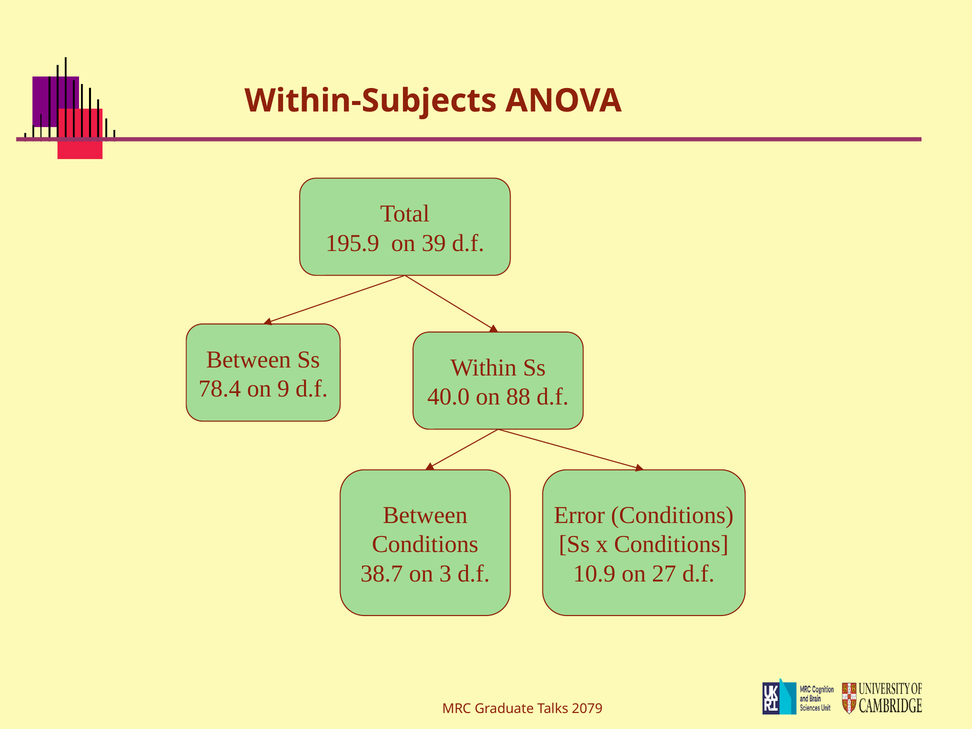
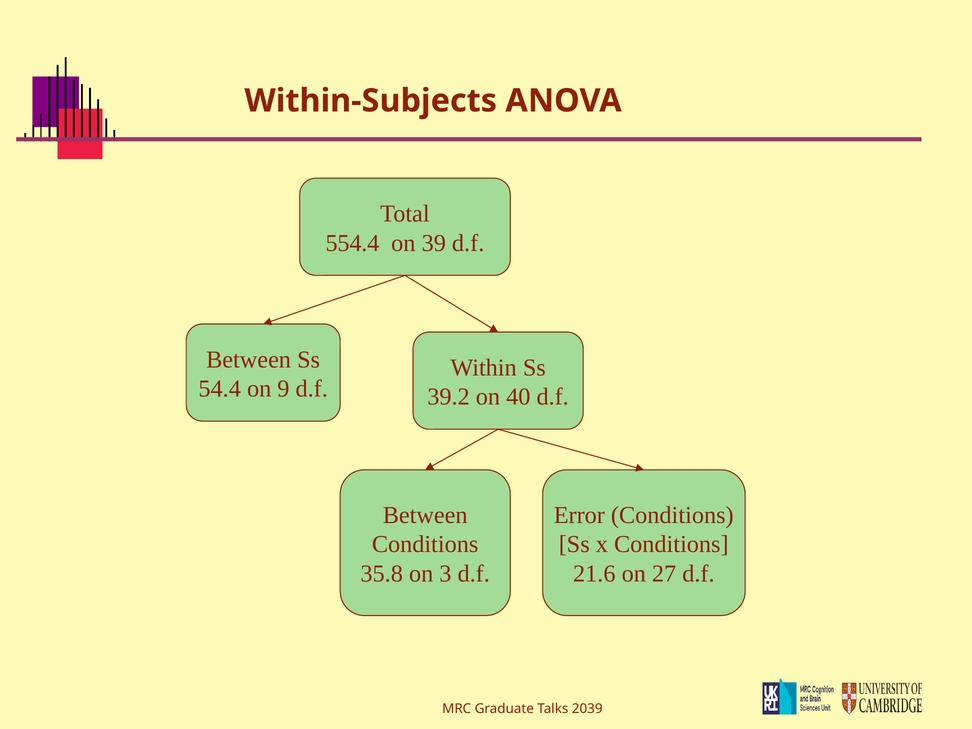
195.9: 195.9 -> 554.4
78.4: 78.4 -> 54.4
40.0: 40.0 -> 39.2
88: 88 -> 40
38.7: 38.7 -> 35.8
10.9: 10.9 -> 21.6
2079: 2079 -> 2039
